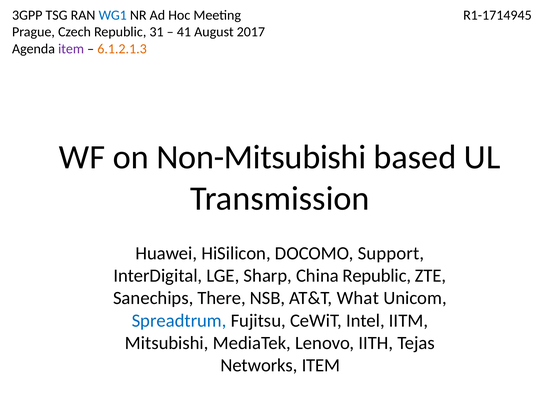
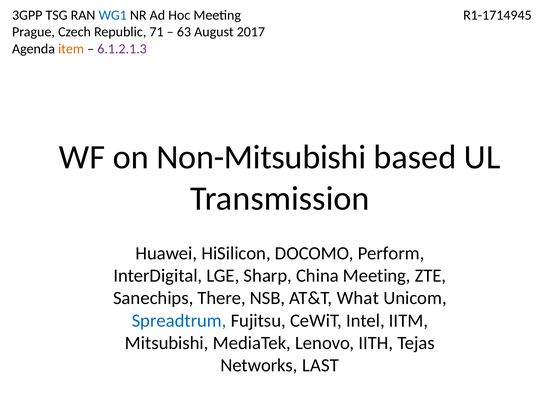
31: 31 -> 71
41: 41 -> 63
item at (71, 49) colour: purple -> orange
6.1.2.1.3 colour: orange -> purple
Support: Support -> Perform
China Republic: Republic -> Meeting
Networks ITEM: ITEM -> LAST
